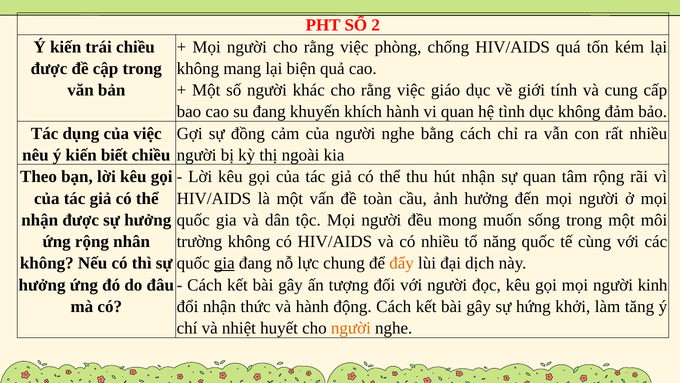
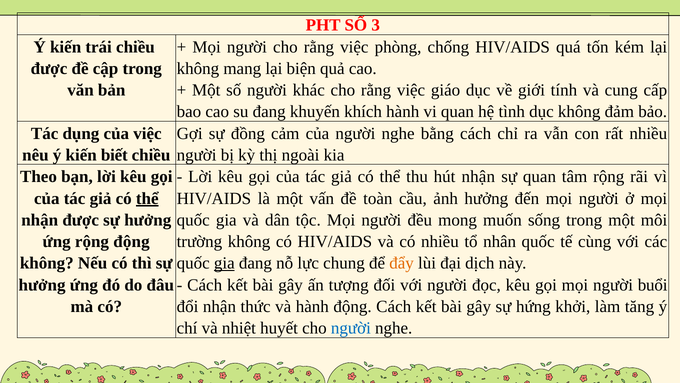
2: 2 -> 3
thể at (147, 198) underline: none -> present
rộng nhân: nhân -> động
năng: năng -> nhân
kinh: kinh -> buổi
người at (351, 328) colour: orange -> blue
